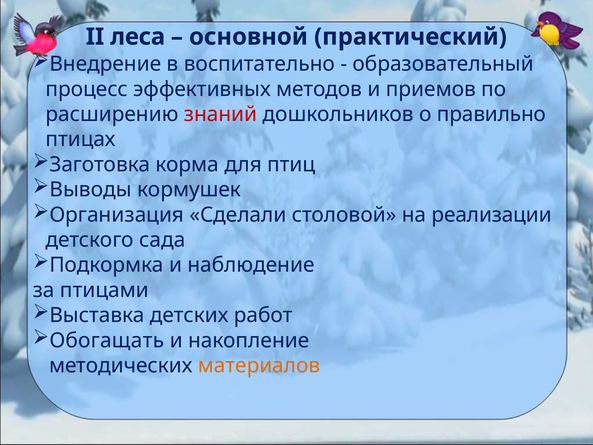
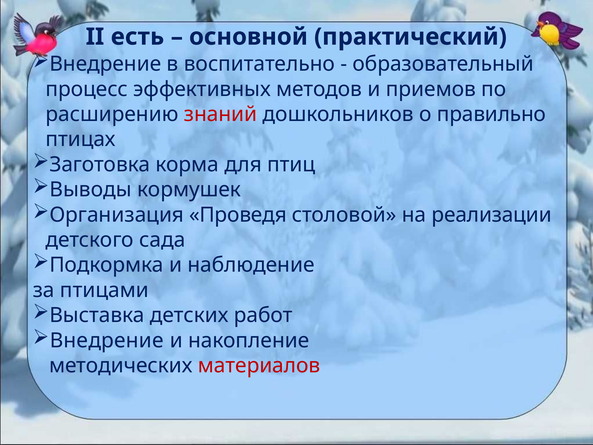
леса: леса -> есть
Сделали: Сделали -> Проведя
Обогащать at (107, 340): Обогащать -> Внедрение
материалов colour: orange -> red
